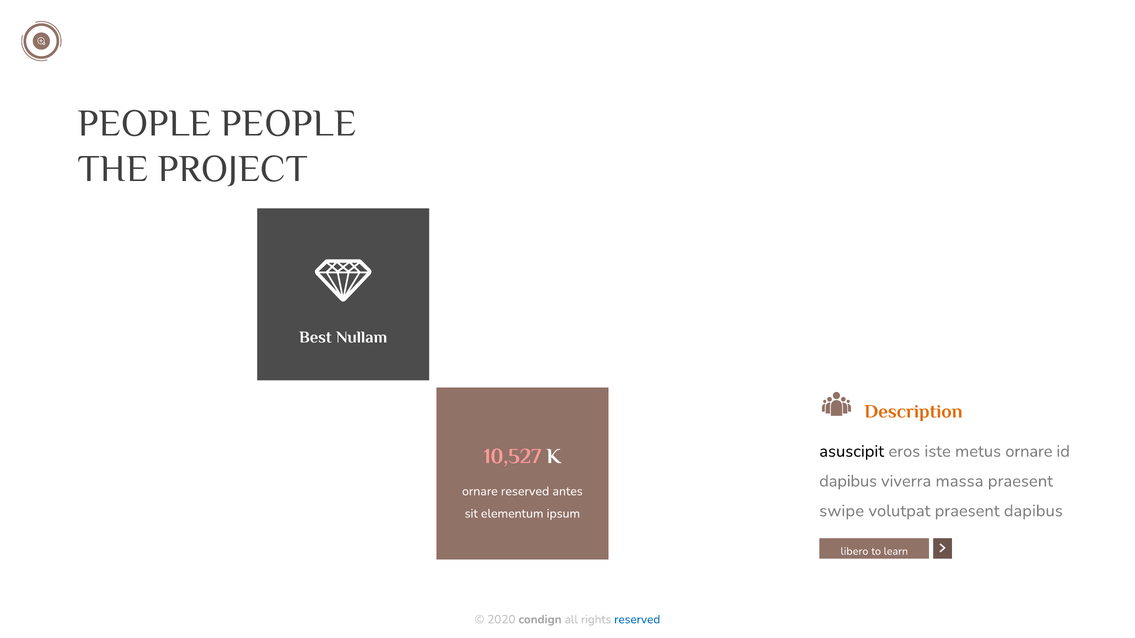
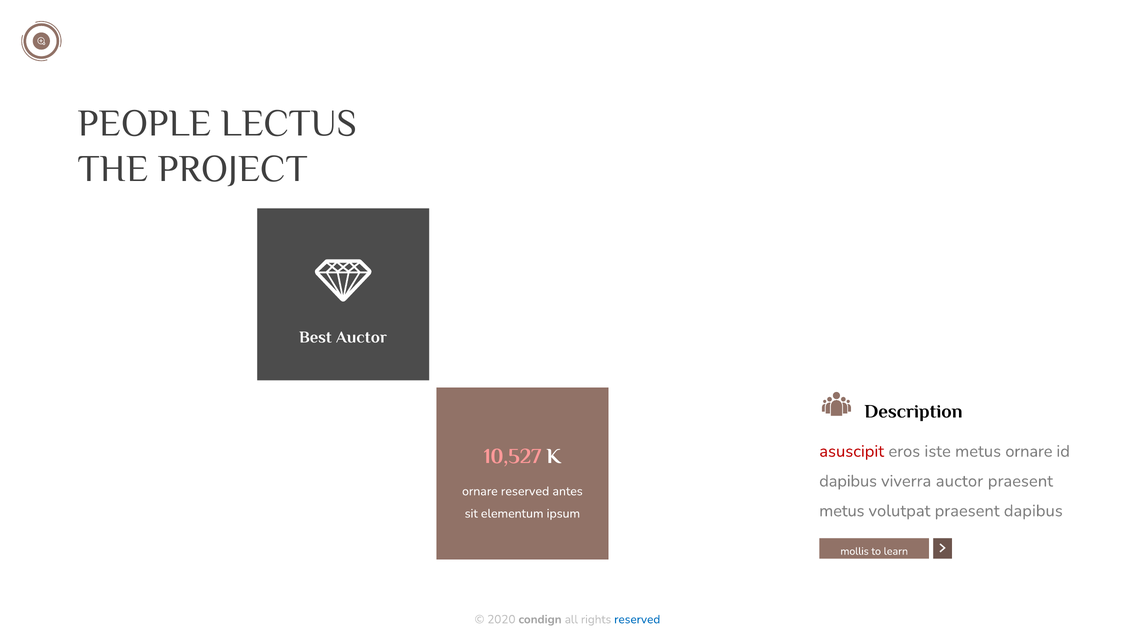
PEOPLE PEOPLE: PEOPLE -> LECTUS
Best Nullam: Nullam -> Auctor
Description colour: orange -> black
asuscipit colour: black -> red
viverra massa: massa -> auctor
swipe at (842, 511): swipe -> metus
libero: libero -> mollis
